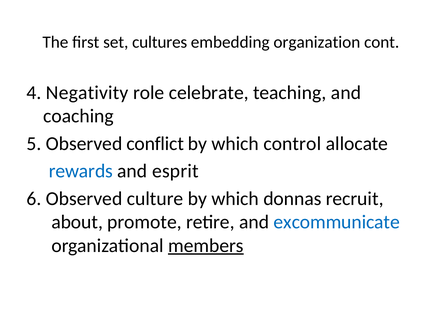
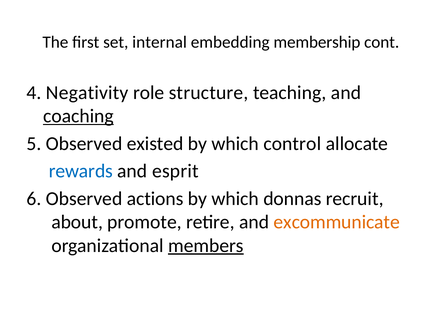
cultures: cultures -> internal
organization: organization -> membership
celebrate: celebrate -> structure
coaching underline: none -> present
conflict: conflict -> existed
culture: culture -> actions
excommunicate colour: blue -> orange
